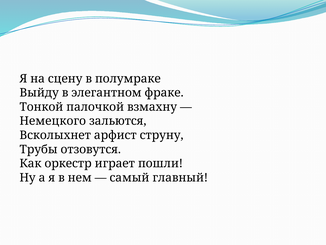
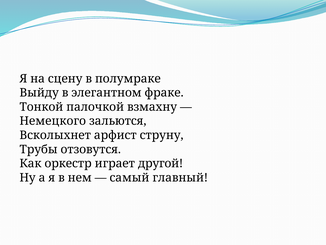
пошли: пошли -> другой
